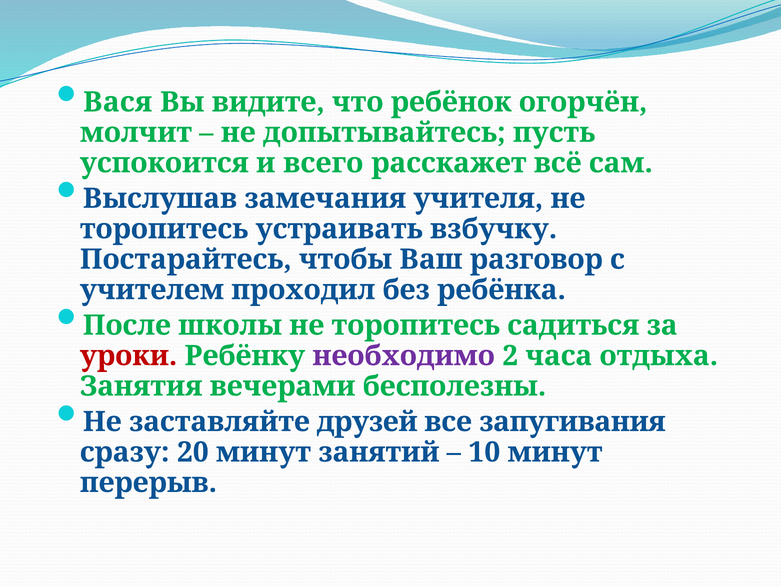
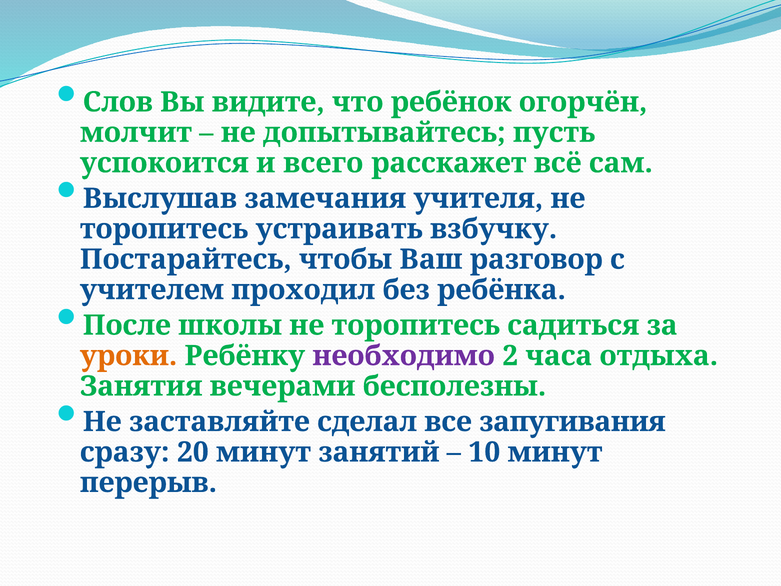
Вася: Вася -> Слов
уроки colour: red -> orange
друзей: друзей -> сделал
